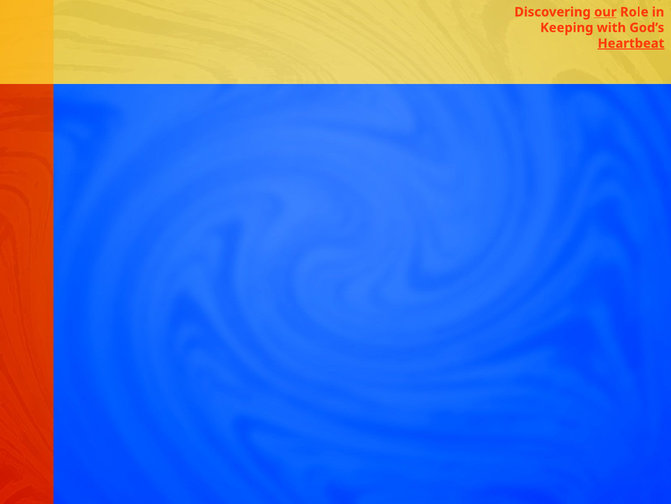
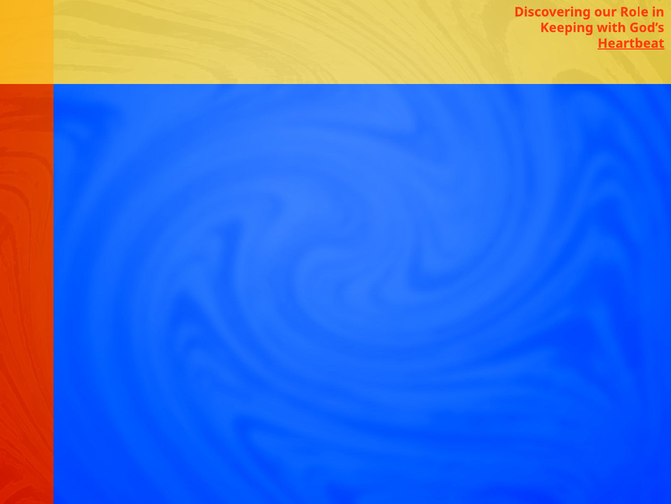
our underline: present -> none
